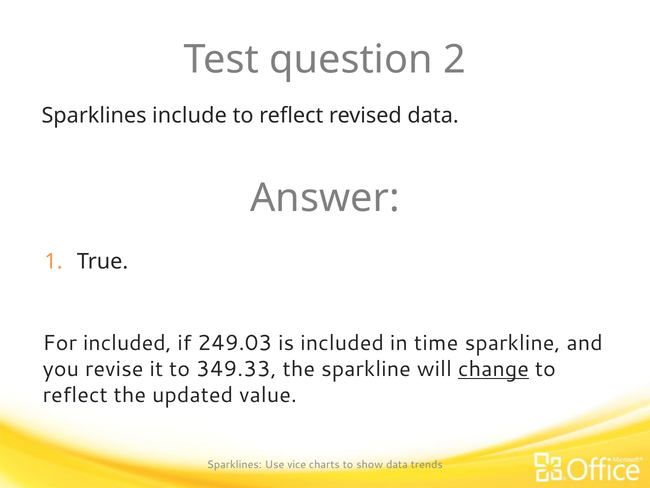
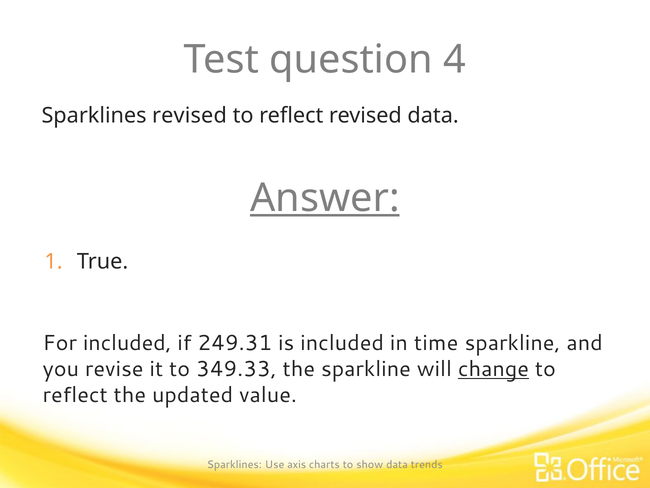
2: 2 -> 4
Sparklines include: include -> revised
Answer underline: none -> present
249.03: 249.03 -> 249.31
vice: vice -> axis
